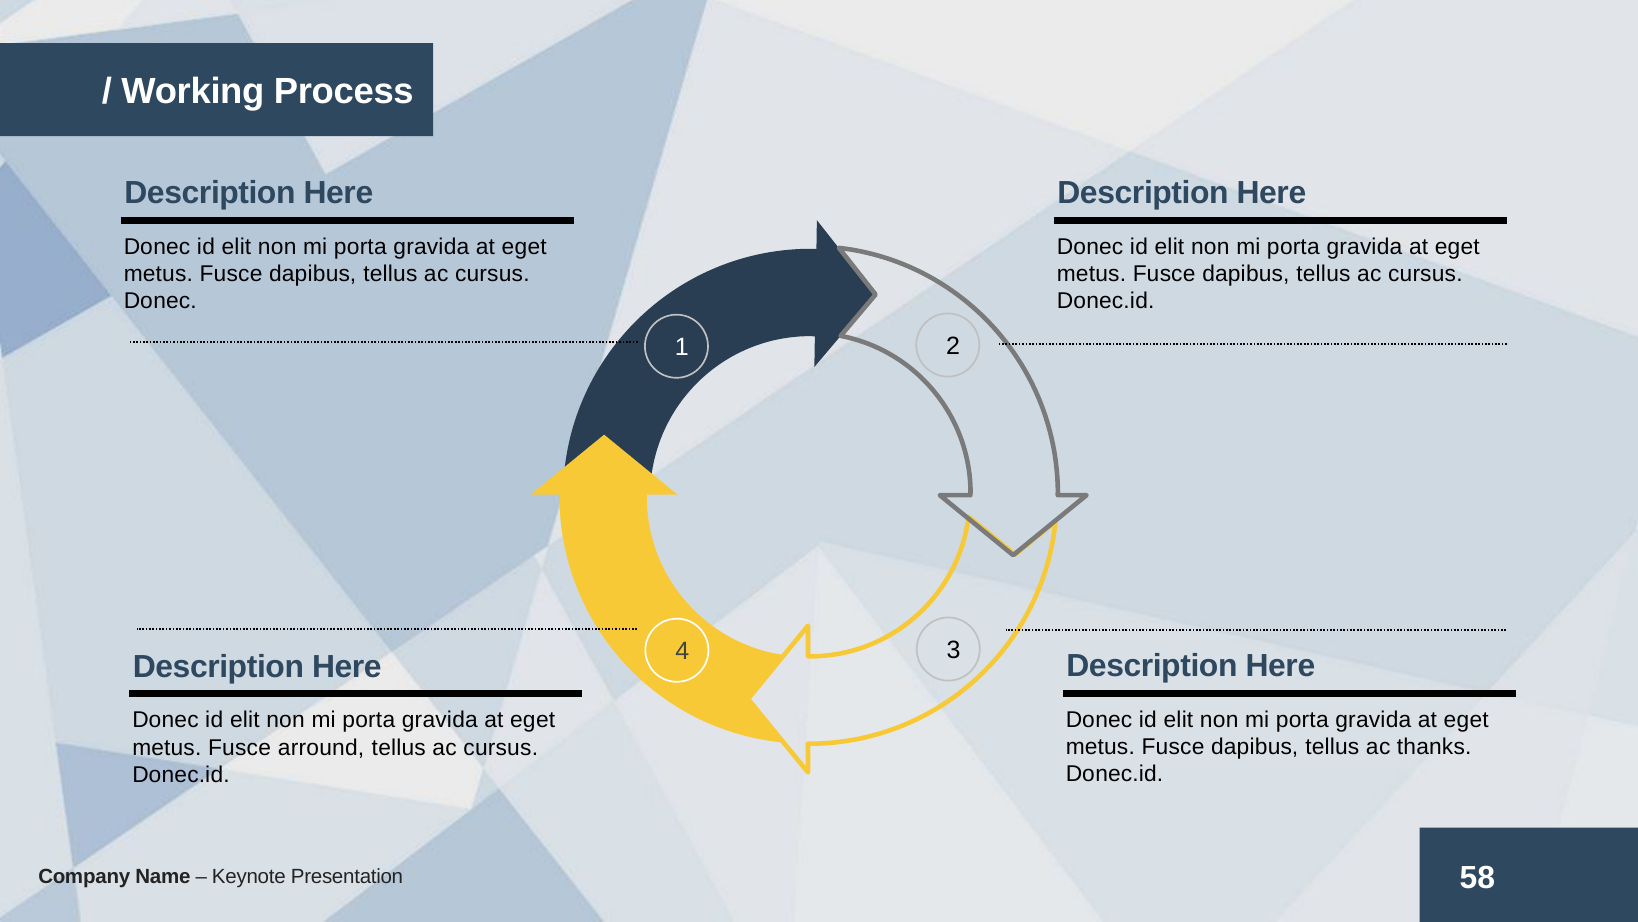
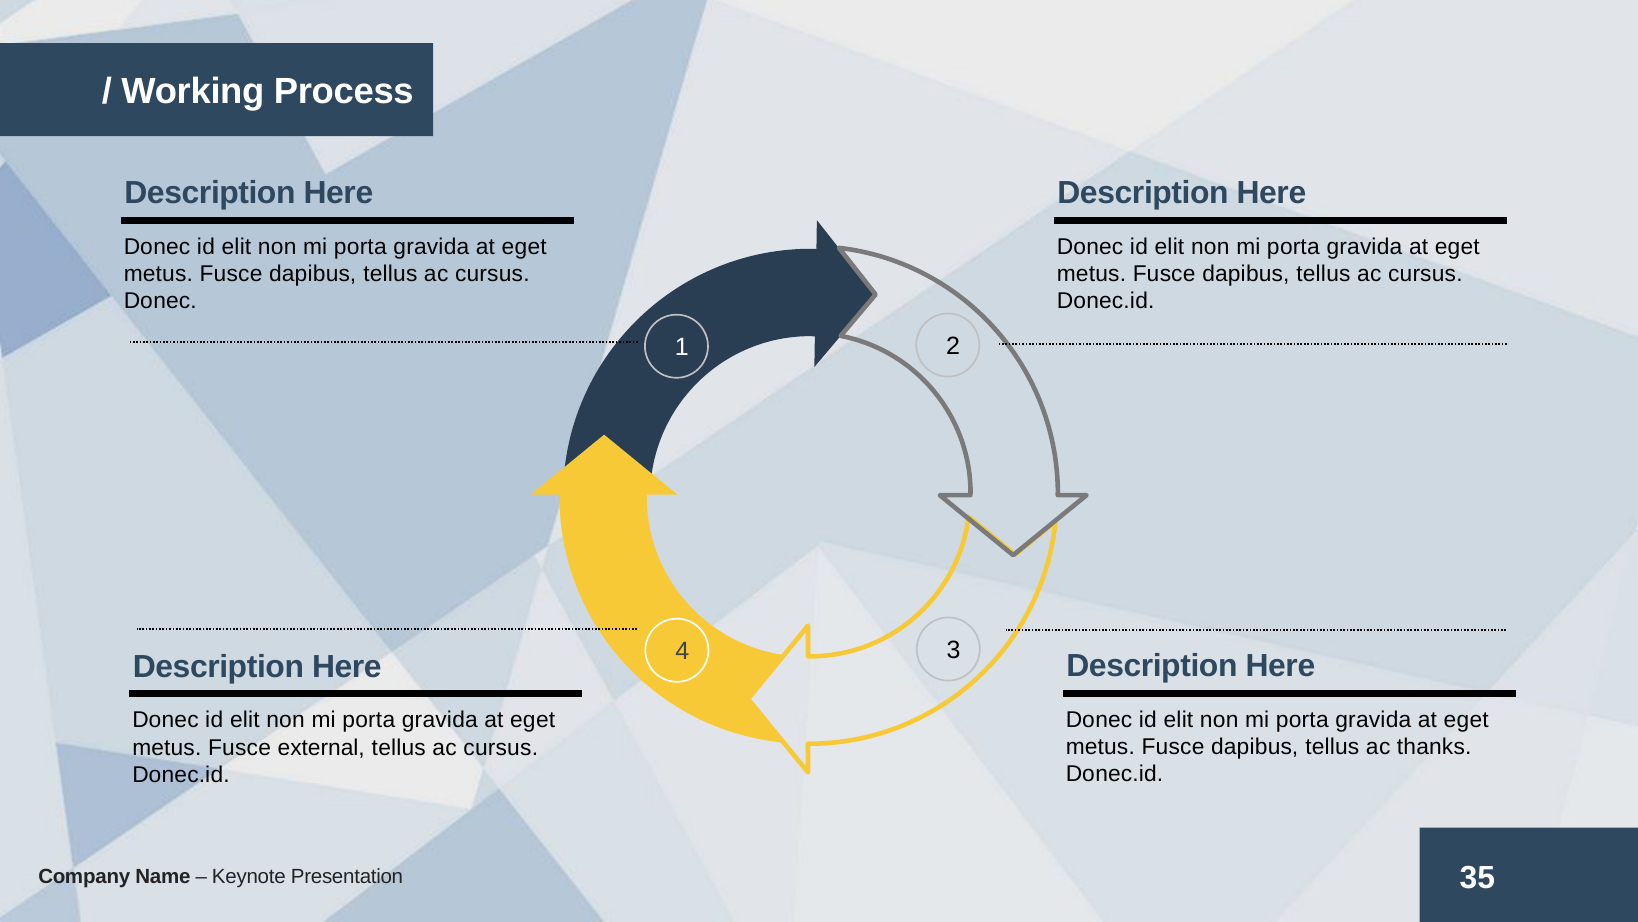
arround: arround -> external
58: 58 -> 35
